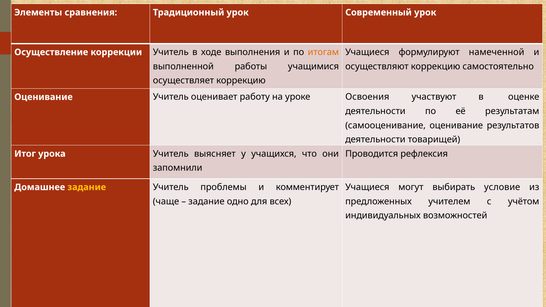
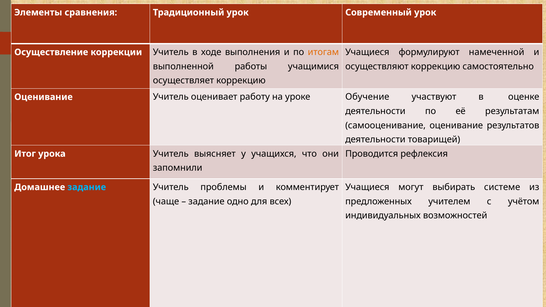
Освоения: Освоения -> Обучение
условие: условие -> системе
задание at (87, 187) colour: yellow -> light blue
